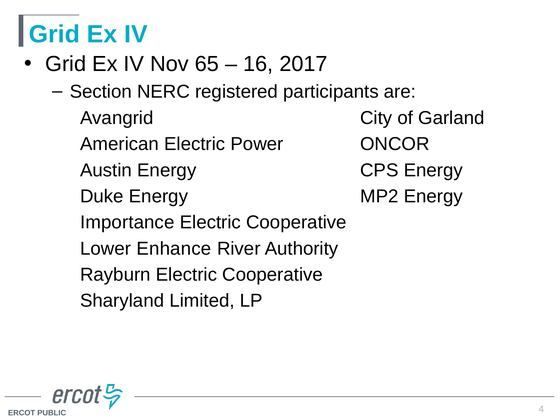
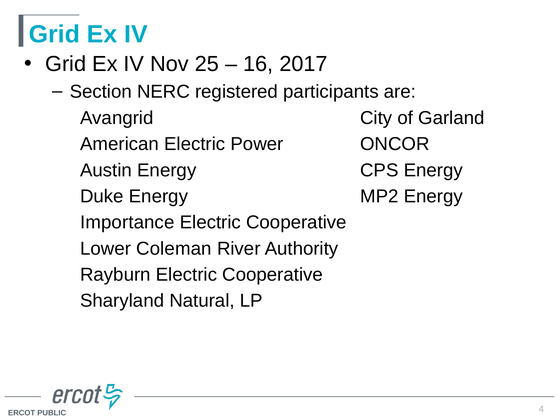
65: 65 -> 25
Enhance: Enhance -> Coleman
Limited: Limited -> Natural
